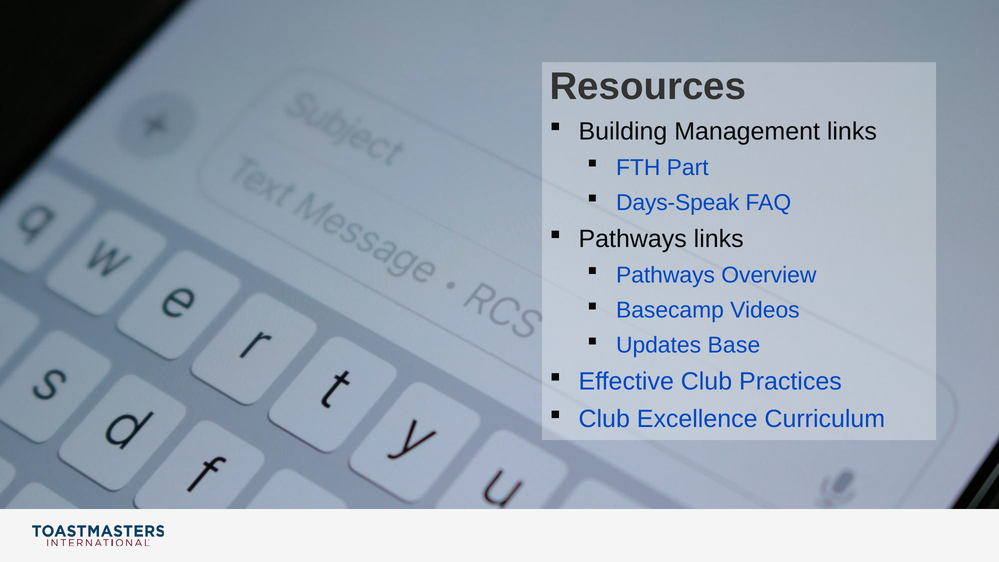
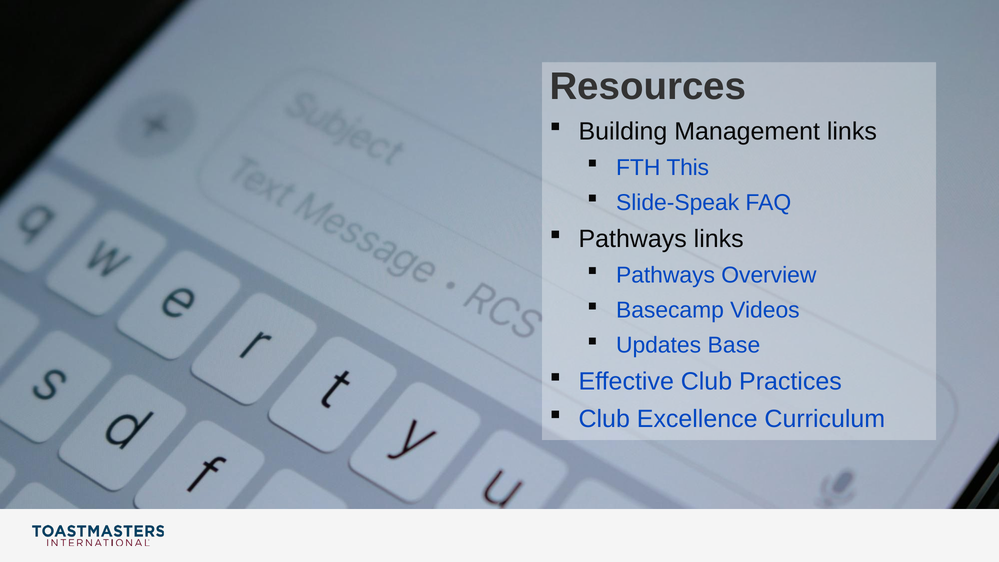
Part: Part -> This
Days-Speak: Days-Speak -> Slide-Speak
